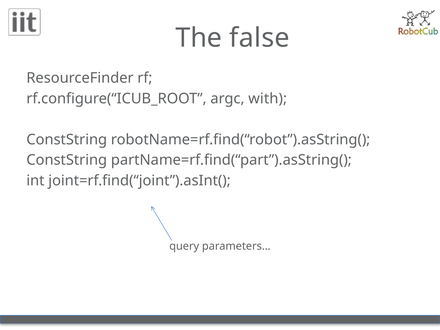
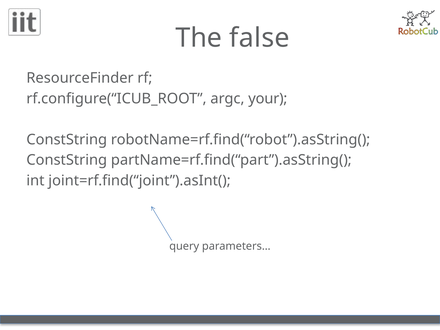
with: with -> your
